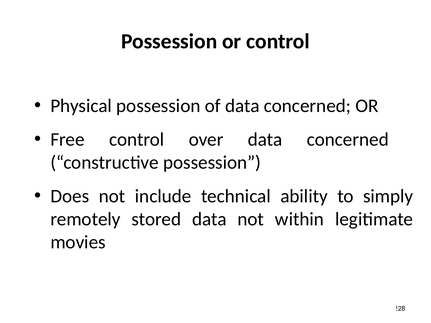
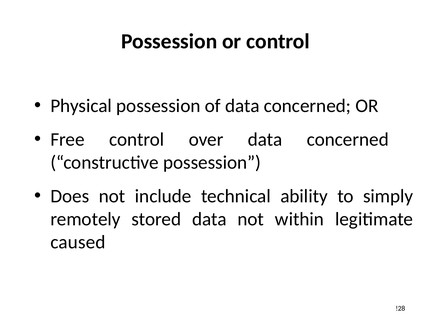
movies: movies -> caused
